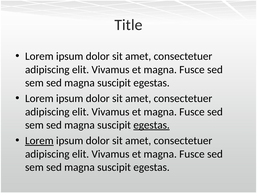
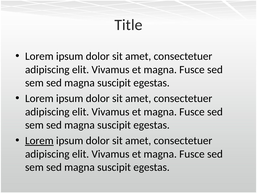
egestas at (152, 125) underline: present -> none
